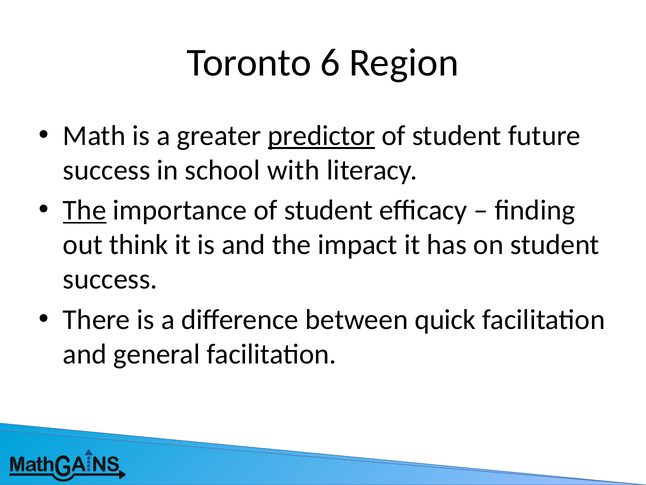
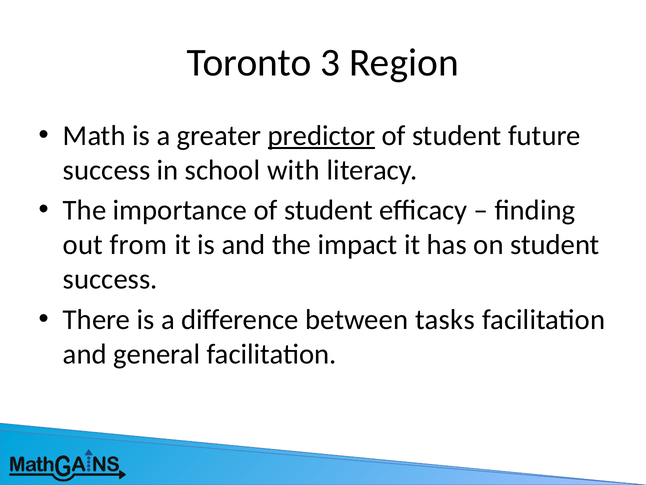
6: 6 -> 3
The at (85, 210) underline: present -> none
think: think -> from
quick: quick -> tasks
